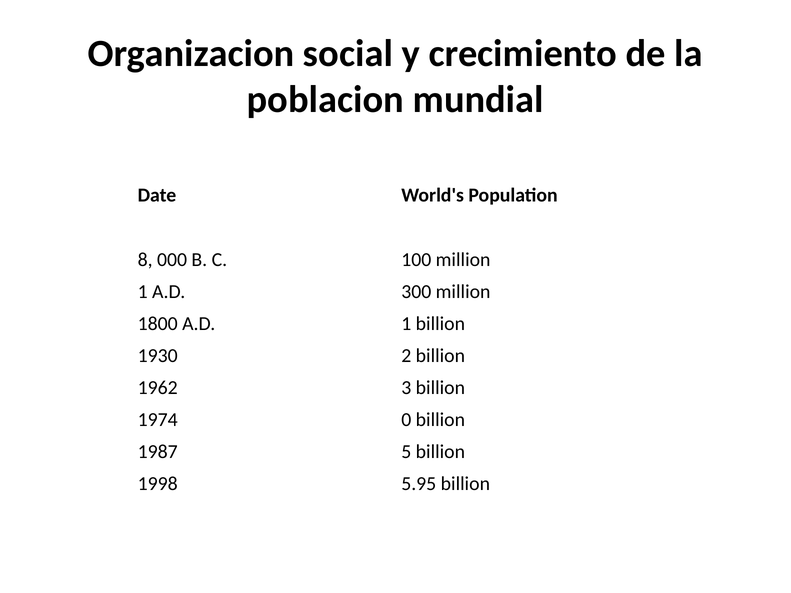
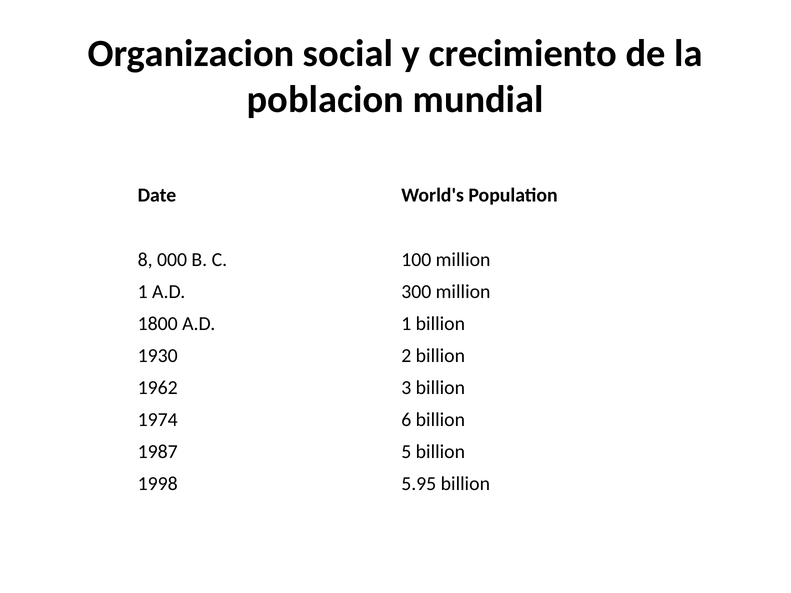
0: 0 -> 6
